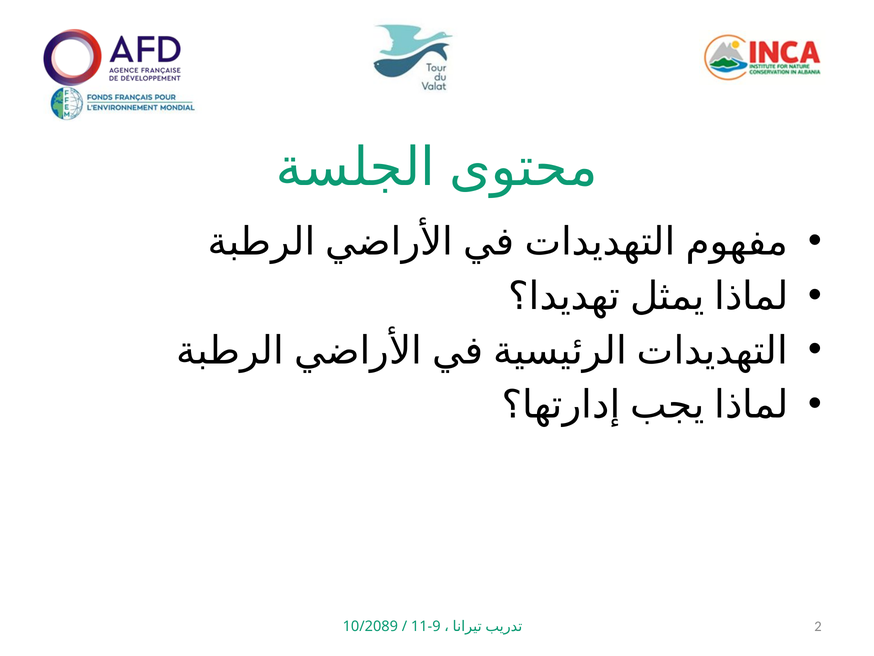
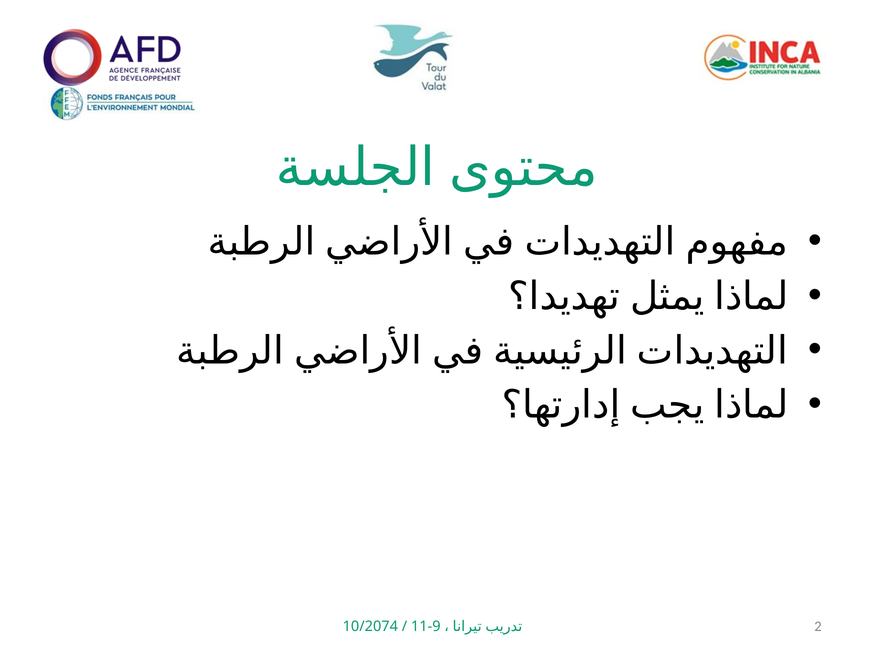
10/2089: 10/2089 -> 10/2074
